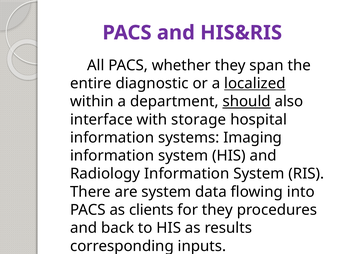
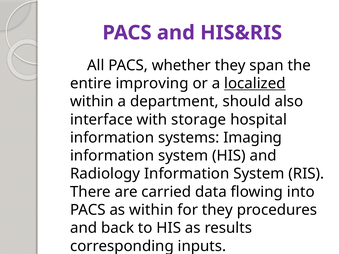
diagnostic: diagnostic -> improving
should underline: present -> none
are system: system -> carried
as clients: clients -> within
